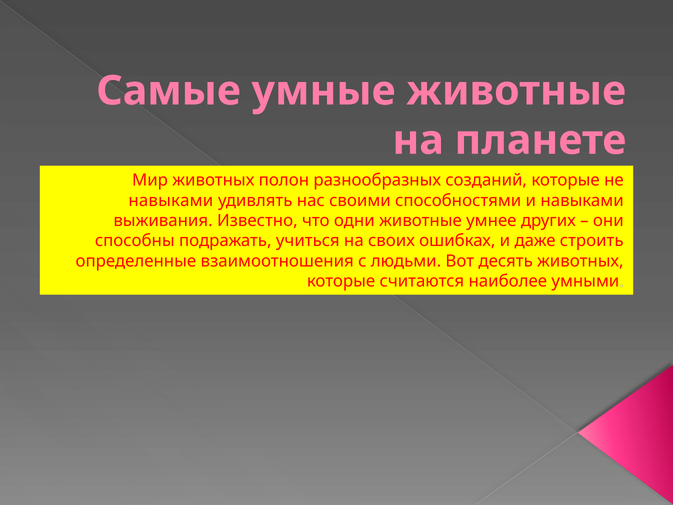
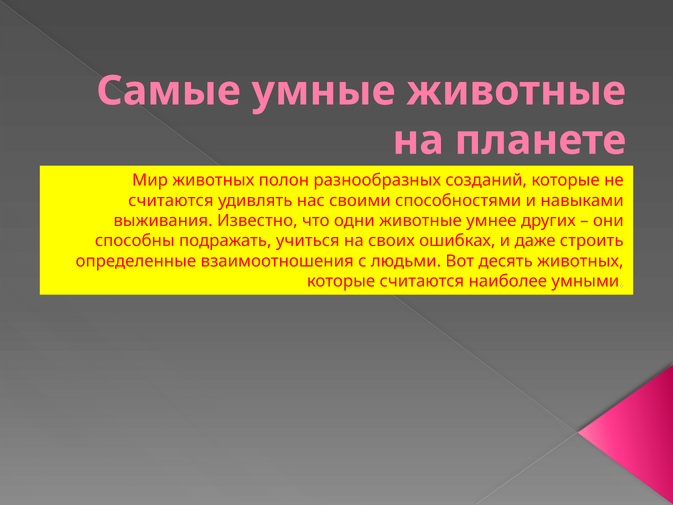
навыками at (171, 200): навыками -> считаются
